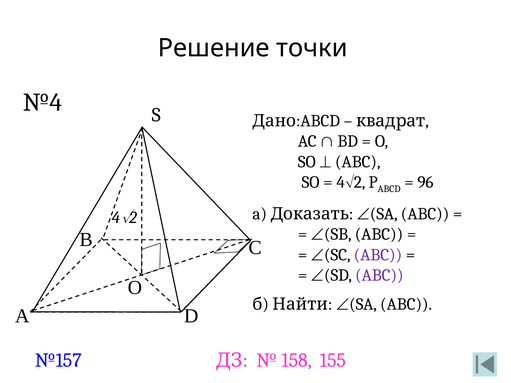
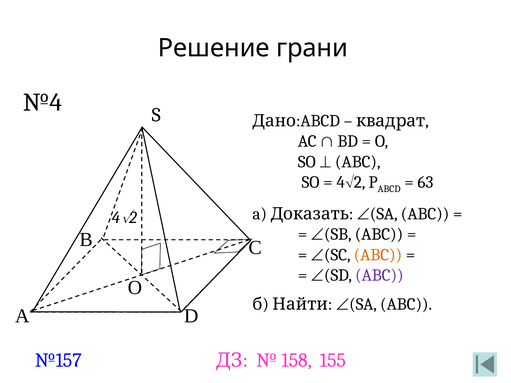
точки: точки -> грани
96: 96 -> 63
ABC at (378, 255) colour: purple -> orange
